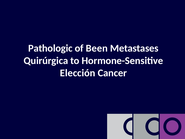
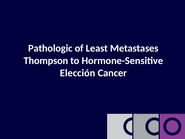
Been: Been -> Least
Quirúrgica: Quirúrgica -> Thompson
